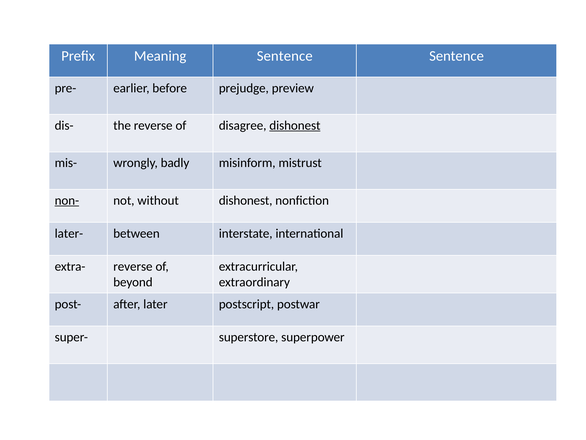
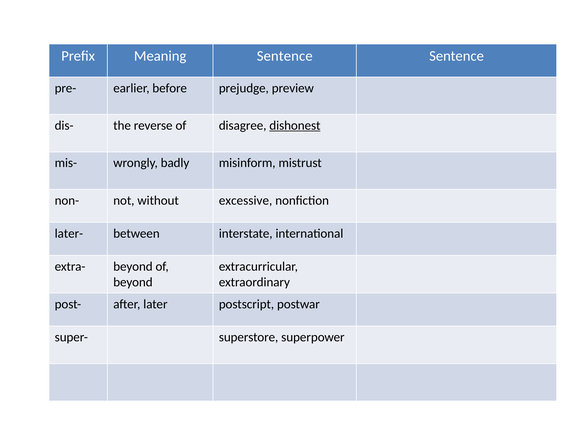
non- underline: present -> none
without dishonest: dishonest -> excessive
extra- reverse: reverse -> beyond
